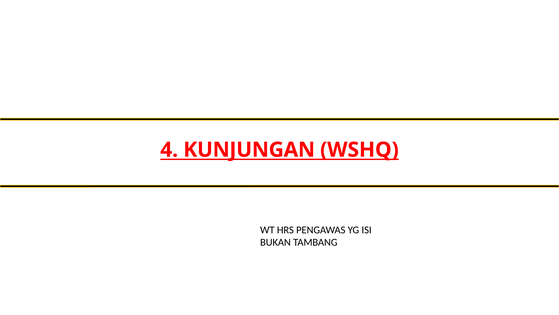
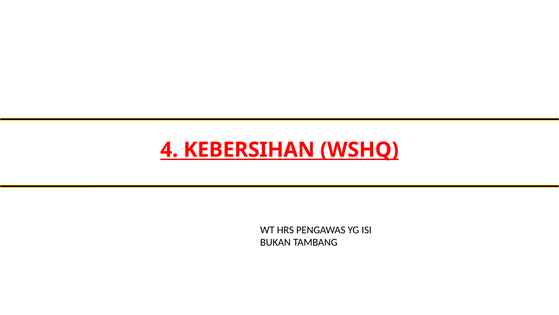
KUNJUNGAN: KUNJUNGAN -> KEBERSIHAN
